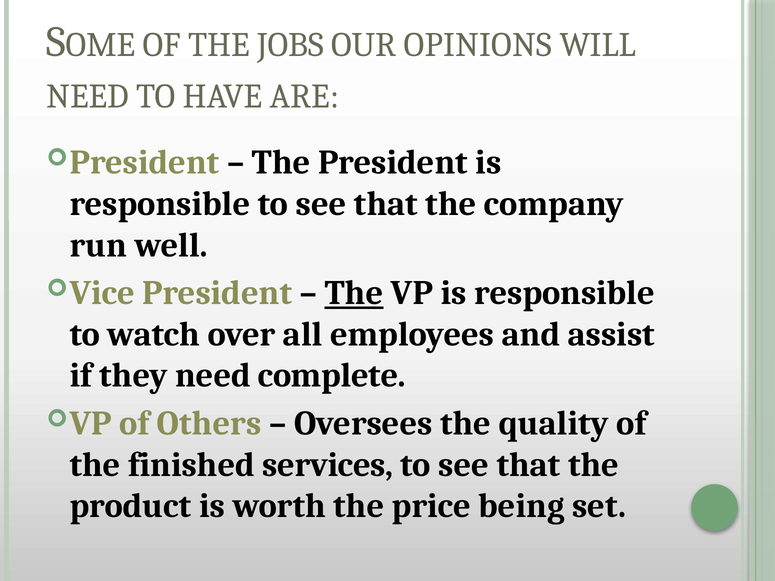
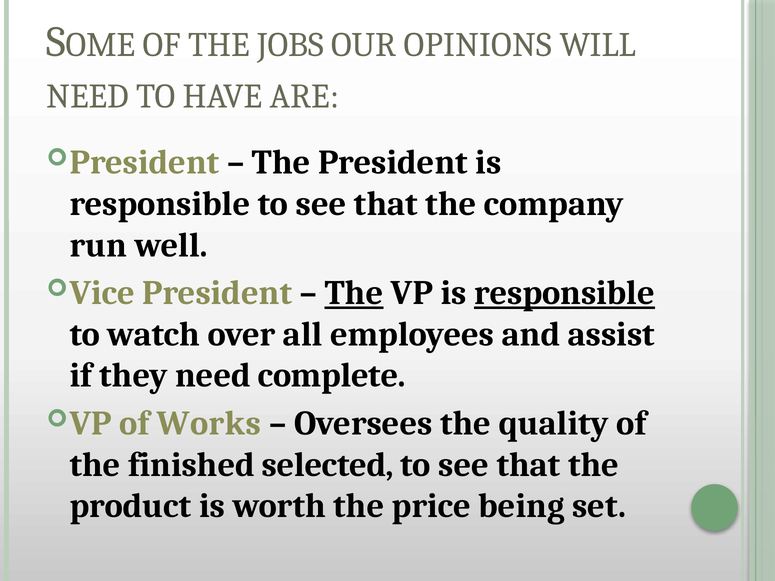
responsible at (564, 293) underline: none -> present
Others: Others -> Works
services: services -> selected
